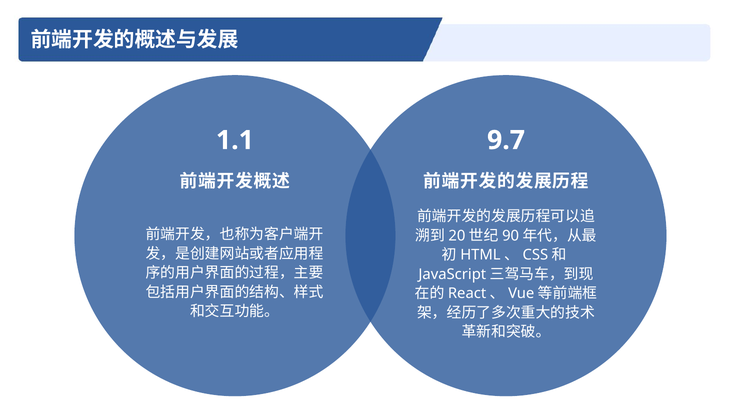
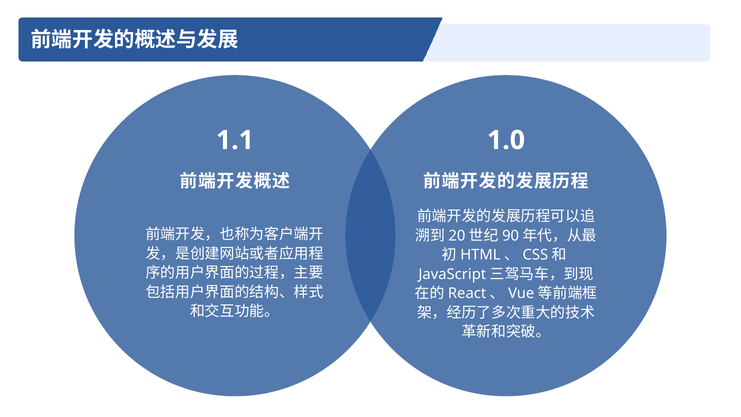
9.7: 9.7 -> 1.0
